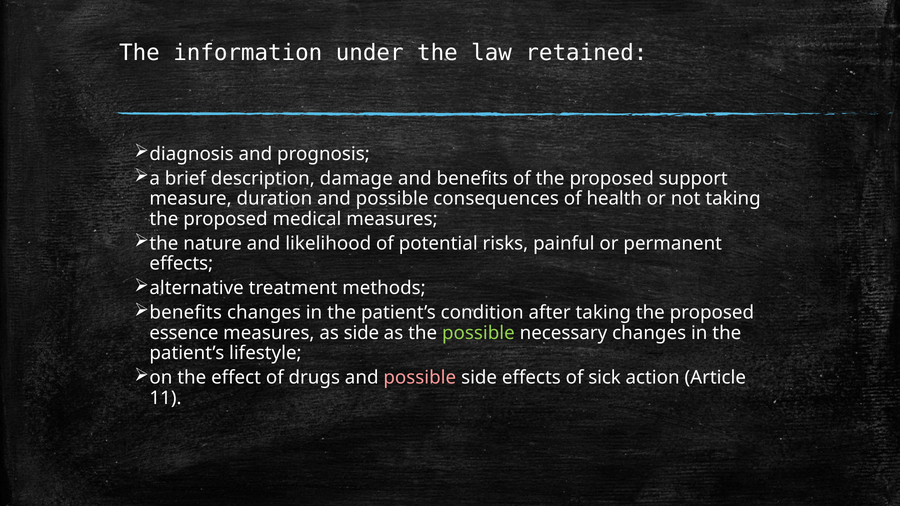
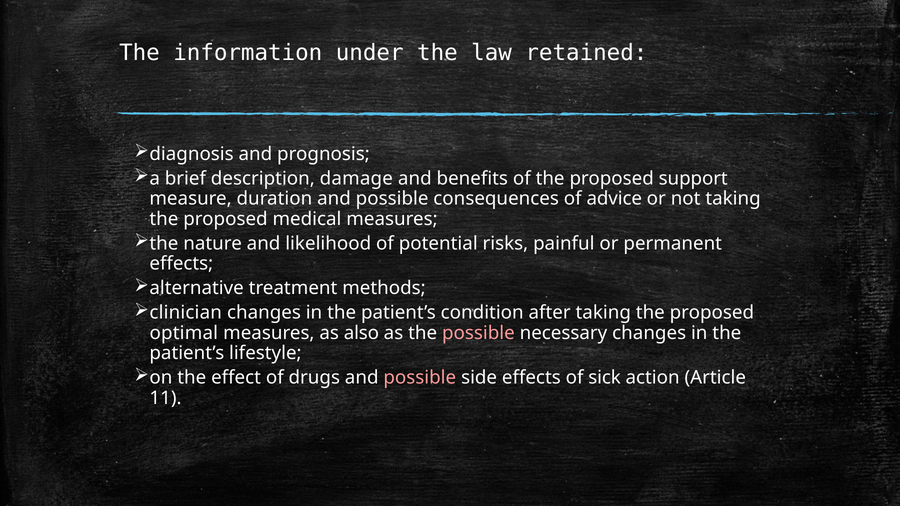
health: health -> advice
beneﬁts at (186, 313): beneﬁts -> clinician
essence: essence -> optimal
as side: side -> also
possible at (478, 333) colour: light green -> pink
